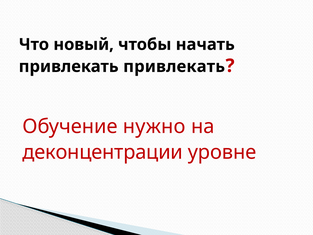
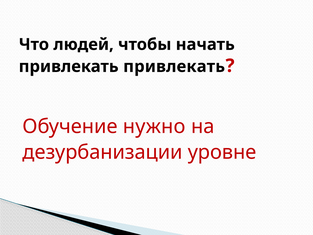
новый: новый -> людей
деконцентрации: деконцентрации -> дезурбанизации
